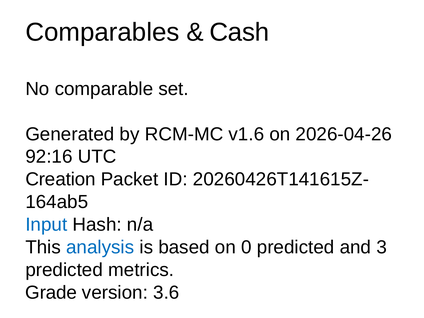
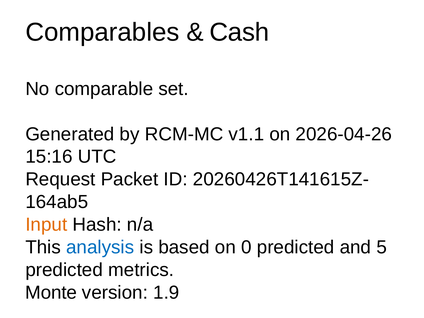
v1.6: v1.6 -> v1.1
92:16: 92:16 -> 15:16
Creation: Creation -> Request
Input colour: blue -> orange
3: 3 -> 5
Grade: Grade -> Monte
3.6: 3.6 -> 1.9
